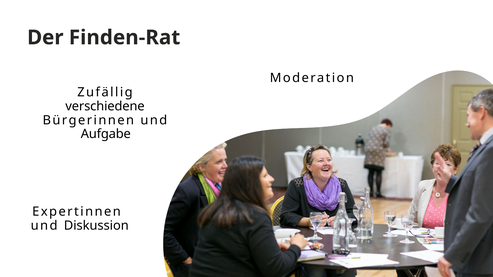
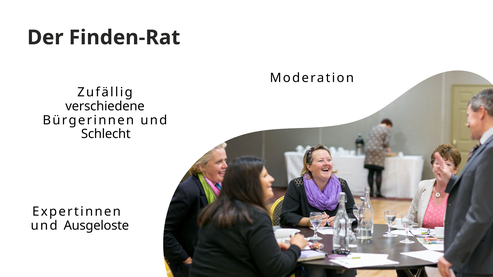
Aufgabe: Aufgabe -> Schlecht
Diskussion: Diskussion -> Ausgeloste
